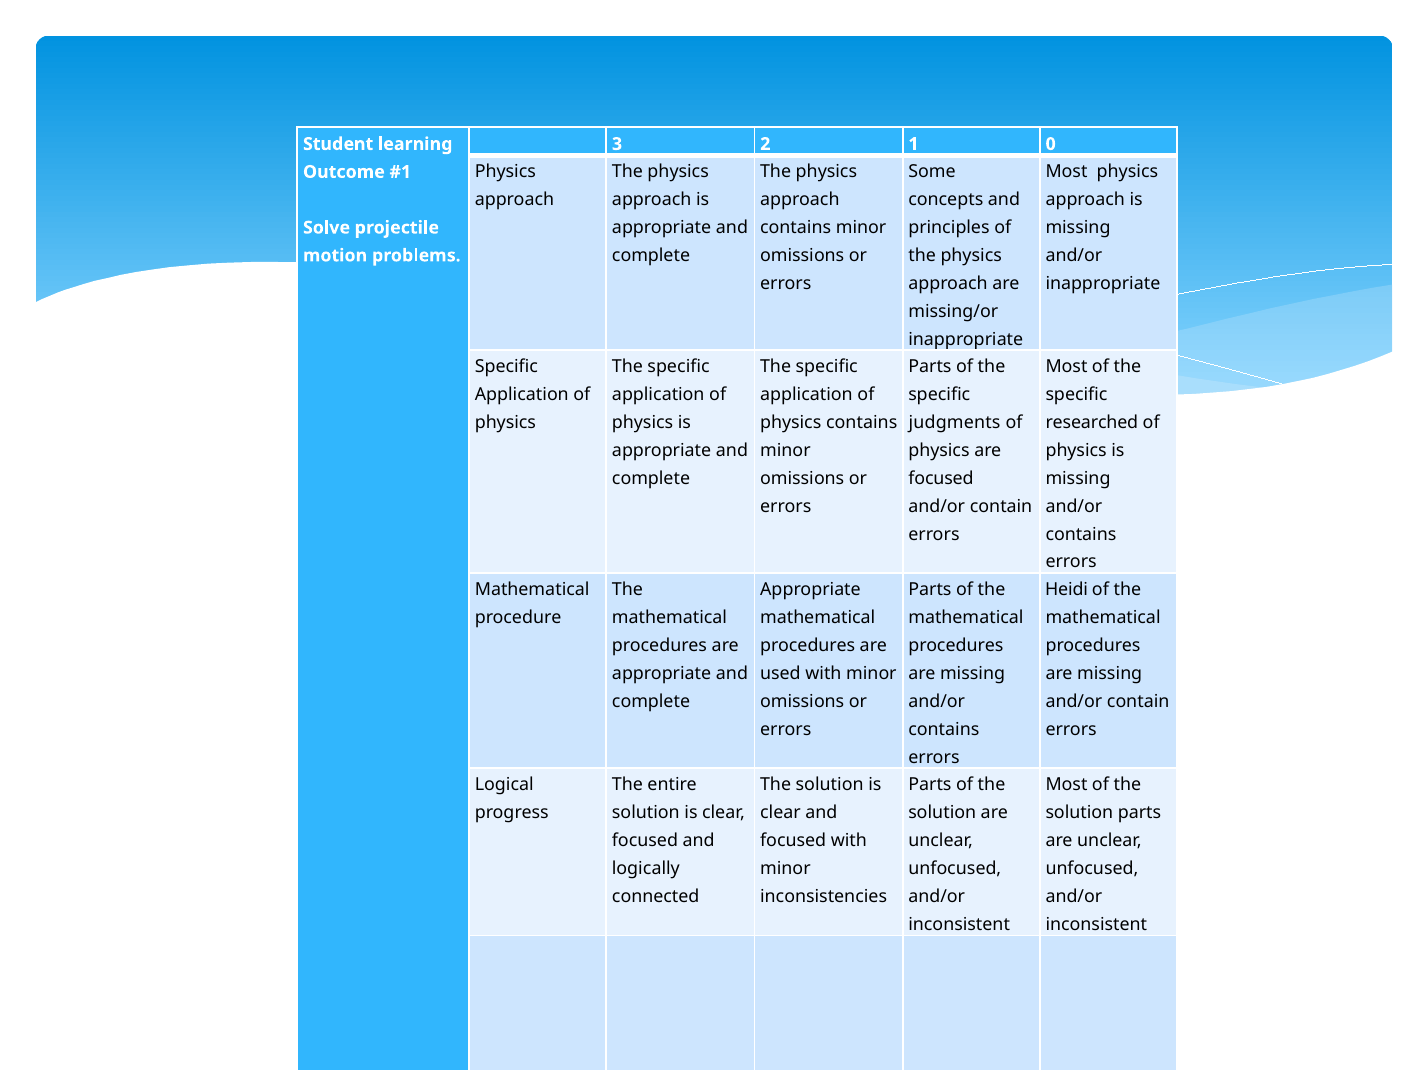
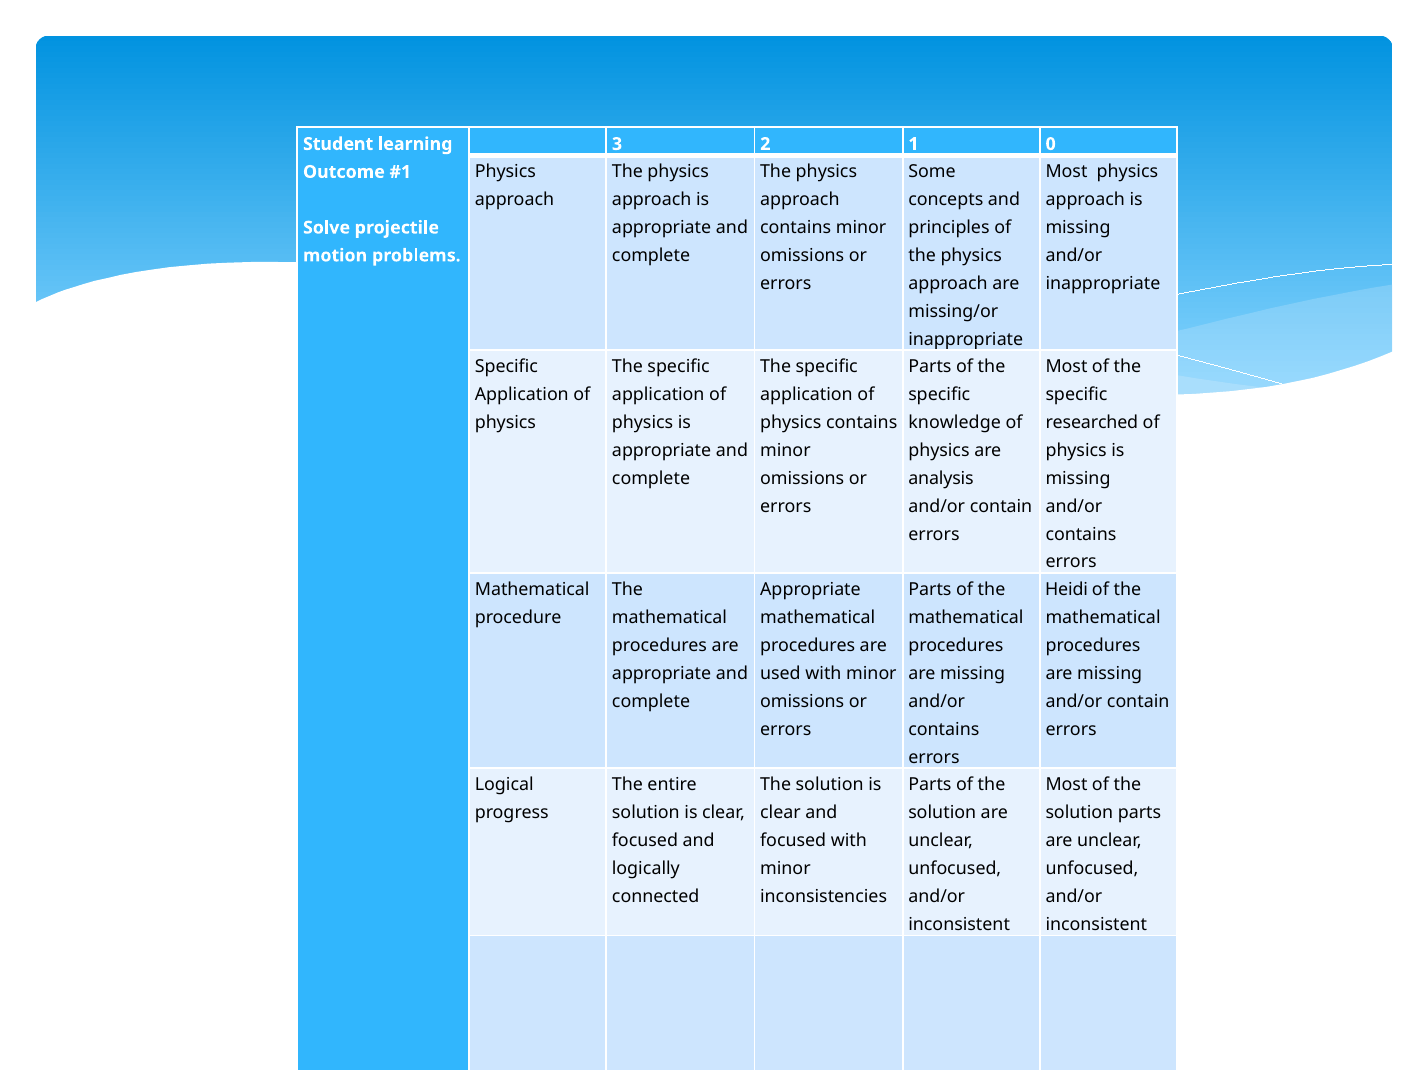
judgments: judgments -> knowledge
focused at (941, 479): focused -> analysis
